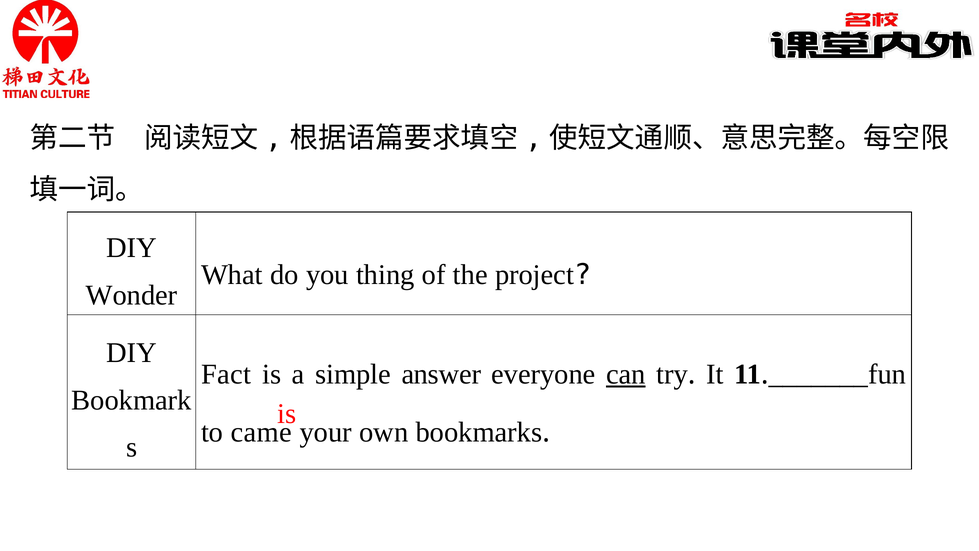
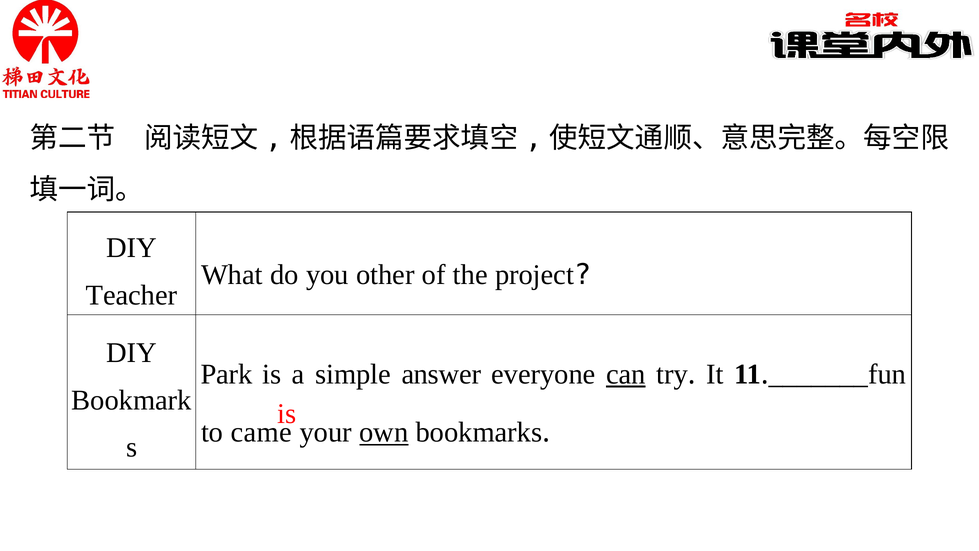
thing: thing -> other
Wonder: Wonder -> Teacher
Fact: Fact -> Park
own underline: none -> present
